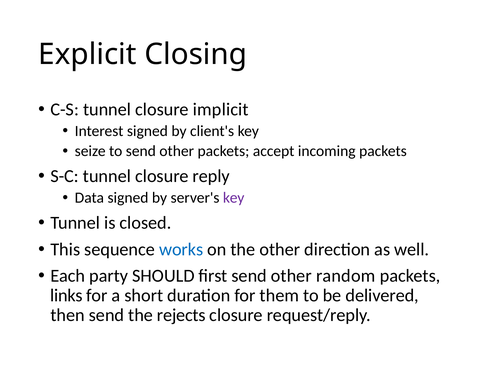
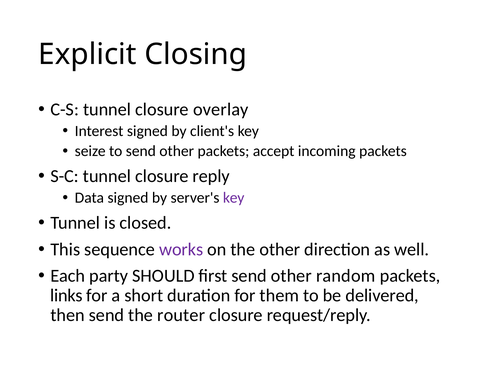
implicit: implicit -> overlay
works colour: blue -> purple
rejects: rejects -> router
